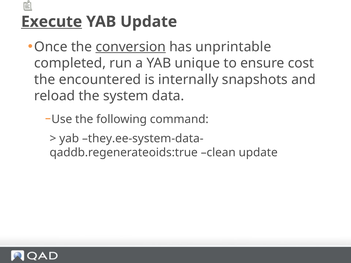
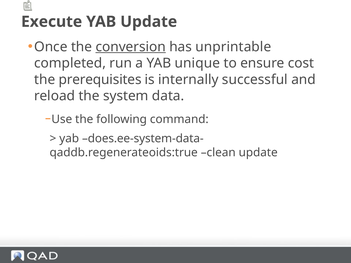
Execute underline: present -> none
encountered: encountered -> prerequisites
snapshots: snapshots -> successful
they.ee-system-data-: they.ee-system-data- -> does.ee-system-data-
